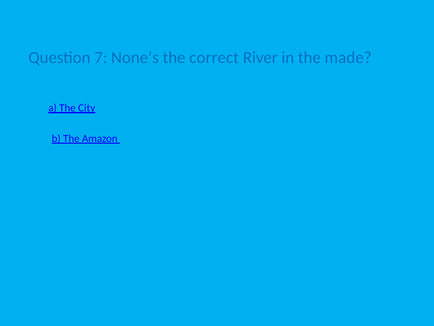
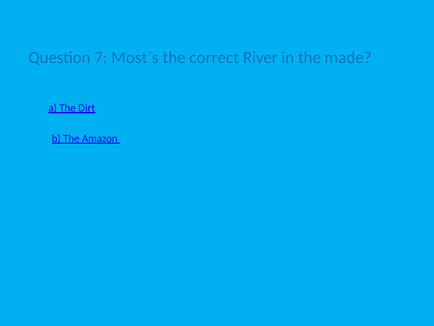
None’s: None’s -> Most’s
City: City -> Dirt
